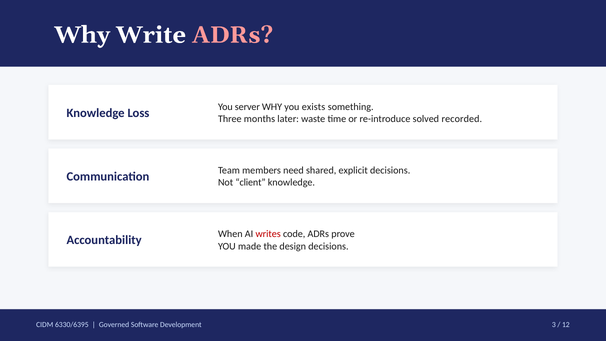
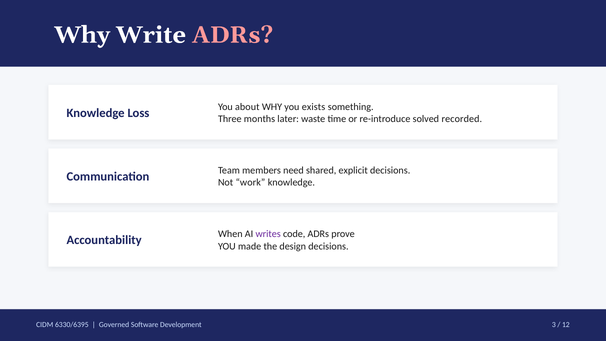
server: server -> about
client: client -> work
writes colour: red -> purple
